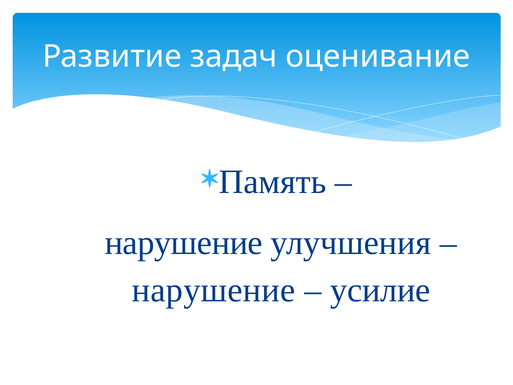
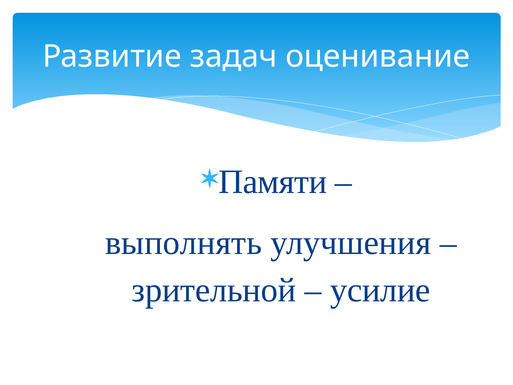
Память: Память -> Памяти
нарушение at (184, 243): нарушение -> выполнять
нарушение at (214, 290): нарушение -> зрительной
